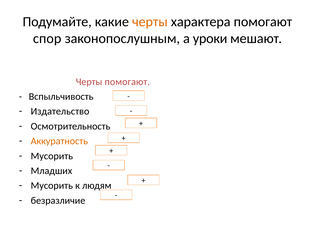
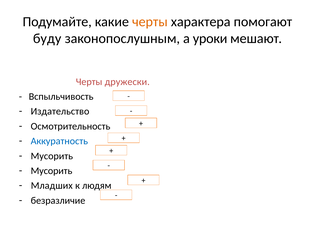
спор: спор -> буду
Черты помогают: помогают -> дружески
Аккуратность colour: orange -> blue
Младших at (51, 171): Младших -> Мусорить
Мусорить at (52, 186): Мусорить -> Младших
